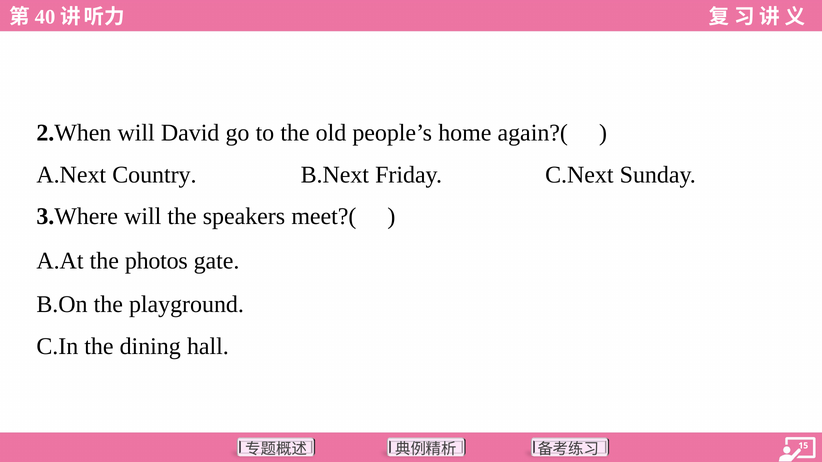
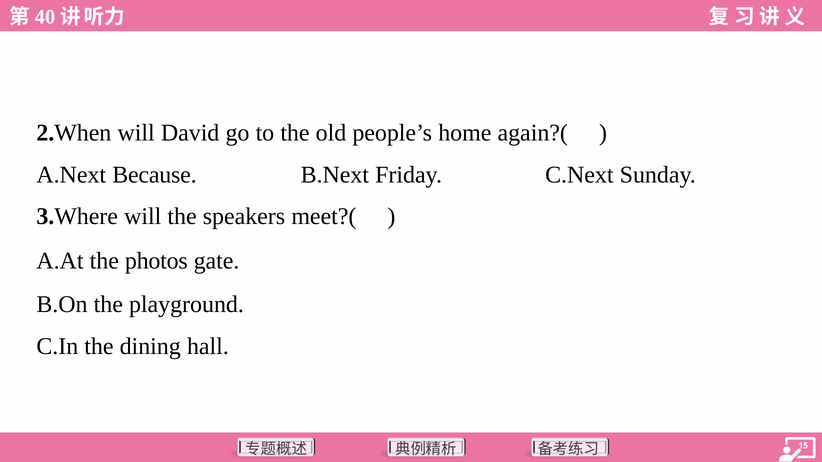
Country: Country -> Because
